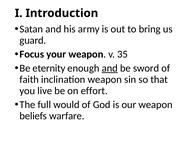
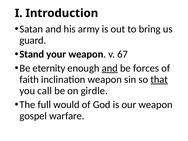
Focus: Focus -> Stand
35: 35 -> 67
sword: sword -> forces
that underline: none -> present
live: live -> call
effort: effort -> girdle
beliefs: beliefs -> gospel
